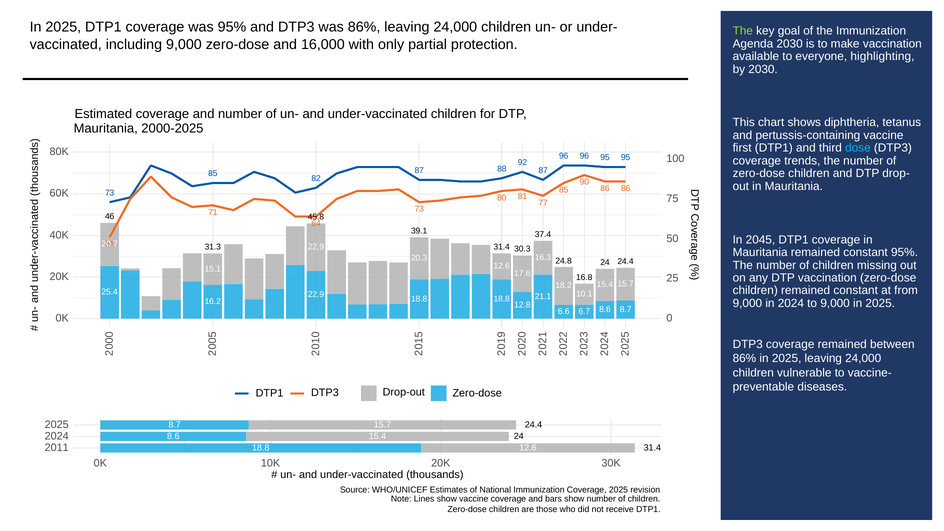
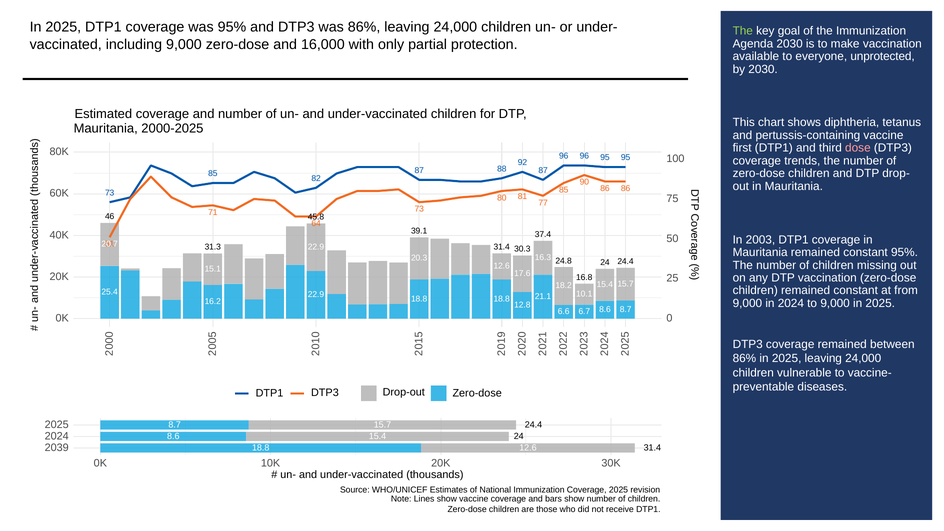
highlighting: highlighting -> unprotected
dose colour: light blue -> pink
2045: 2045 -> 2003
2011: 2011 -> 2039
